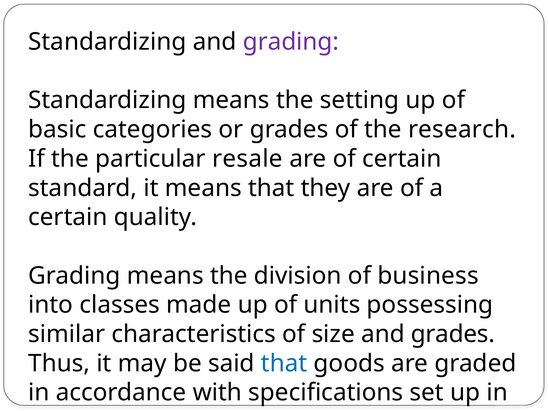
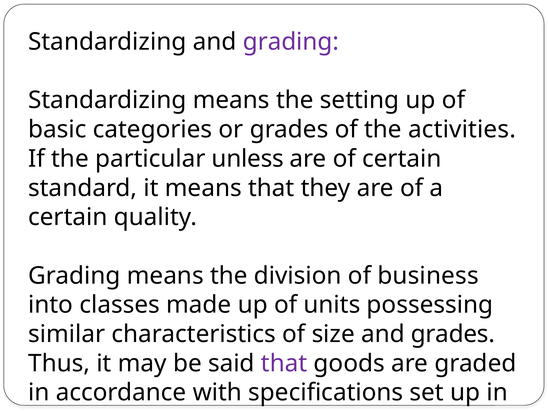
research: research -> activities
resale: resale -> unless
that at (284, 363) colour: blue -> purple
